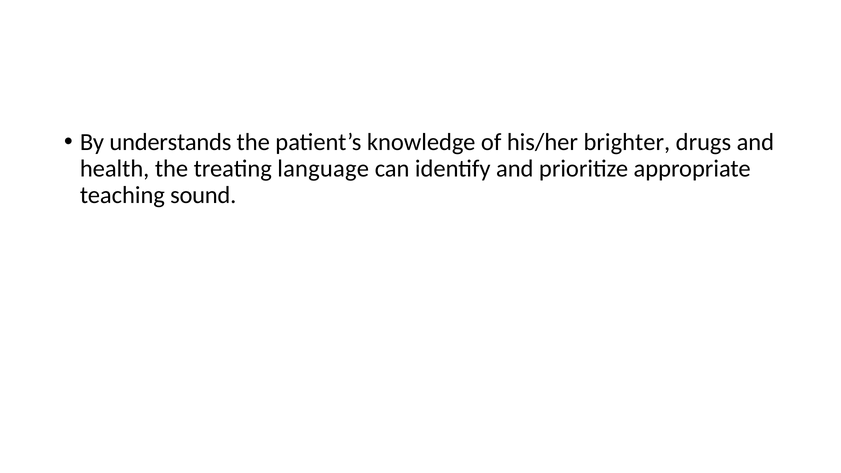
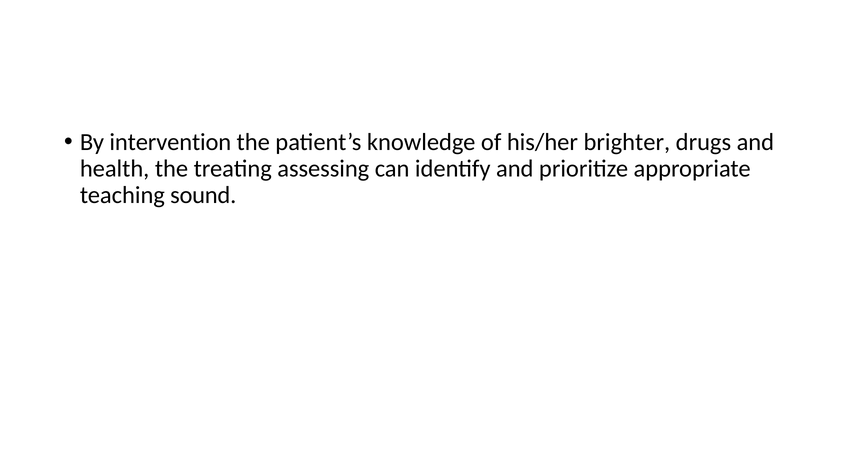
understands: understands -> intervention
language: language -> assessing
